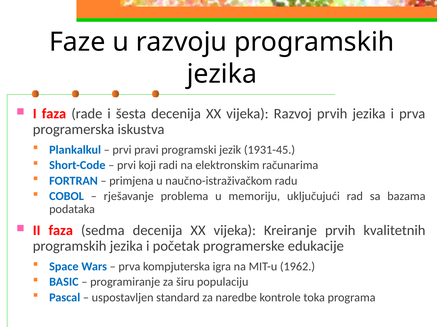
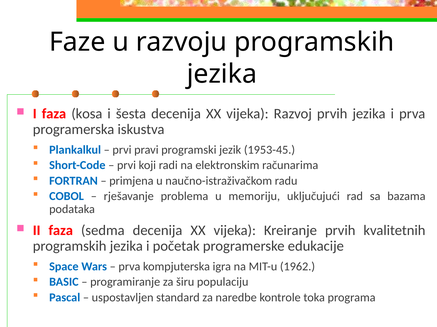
rade: rade -> kosa
1931-45: 1931-45 -> 1953-45
